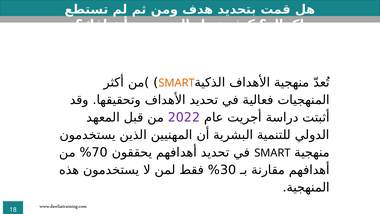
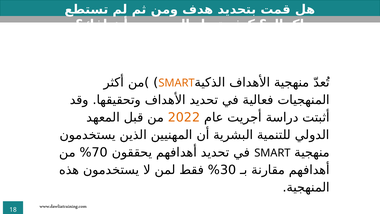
2022 colour: purple -> orange
